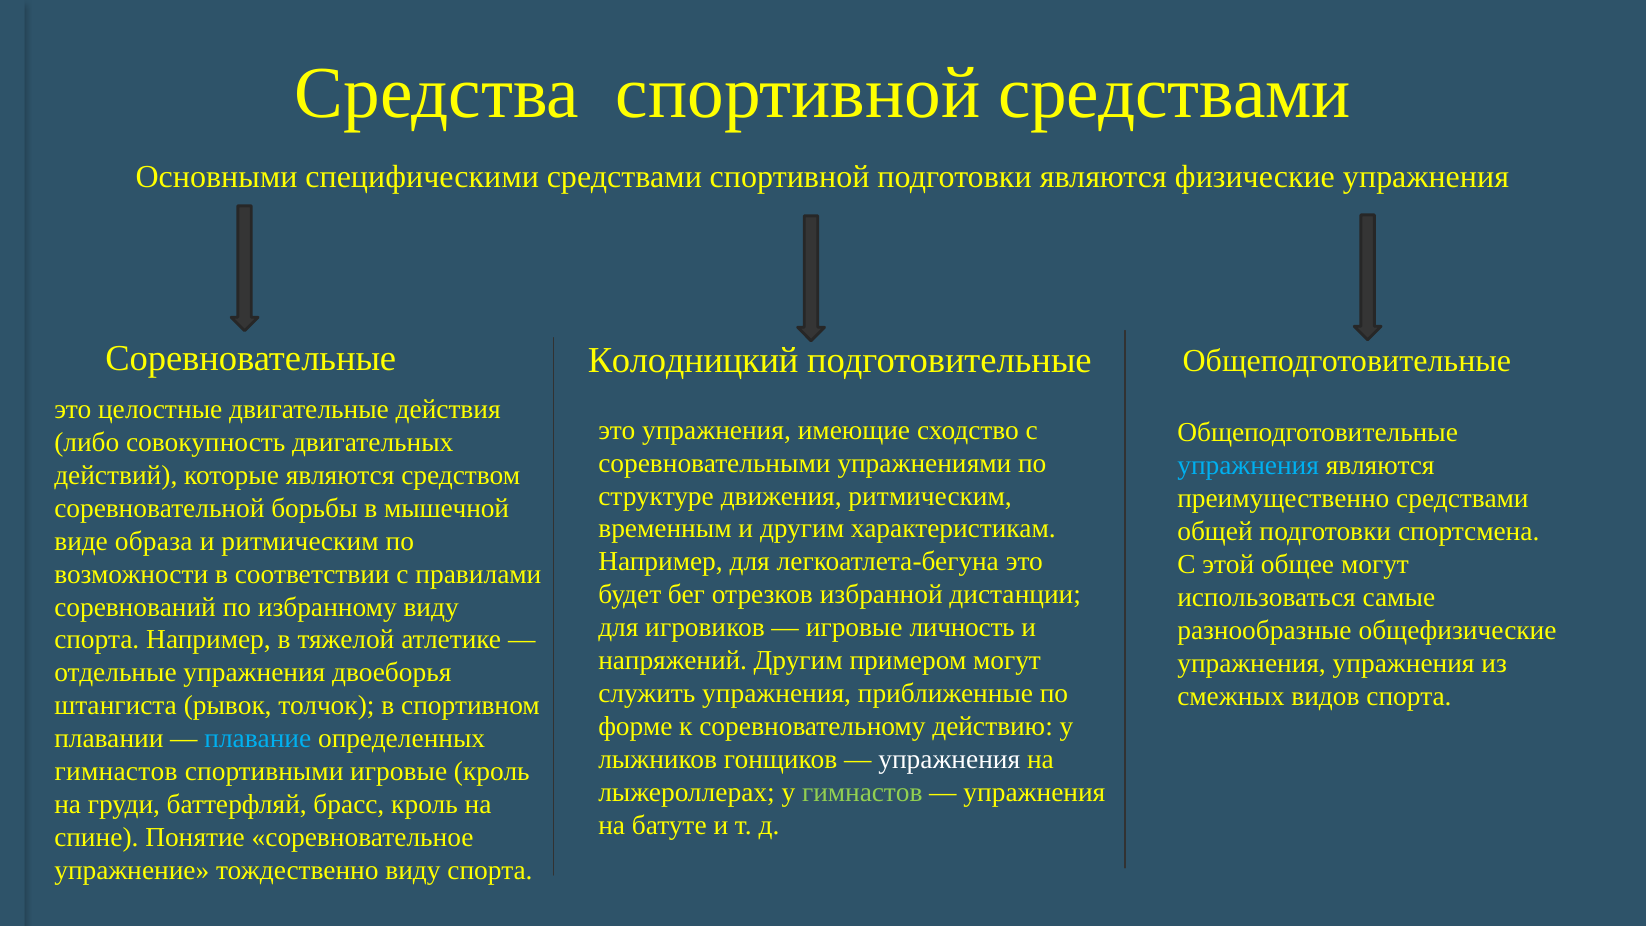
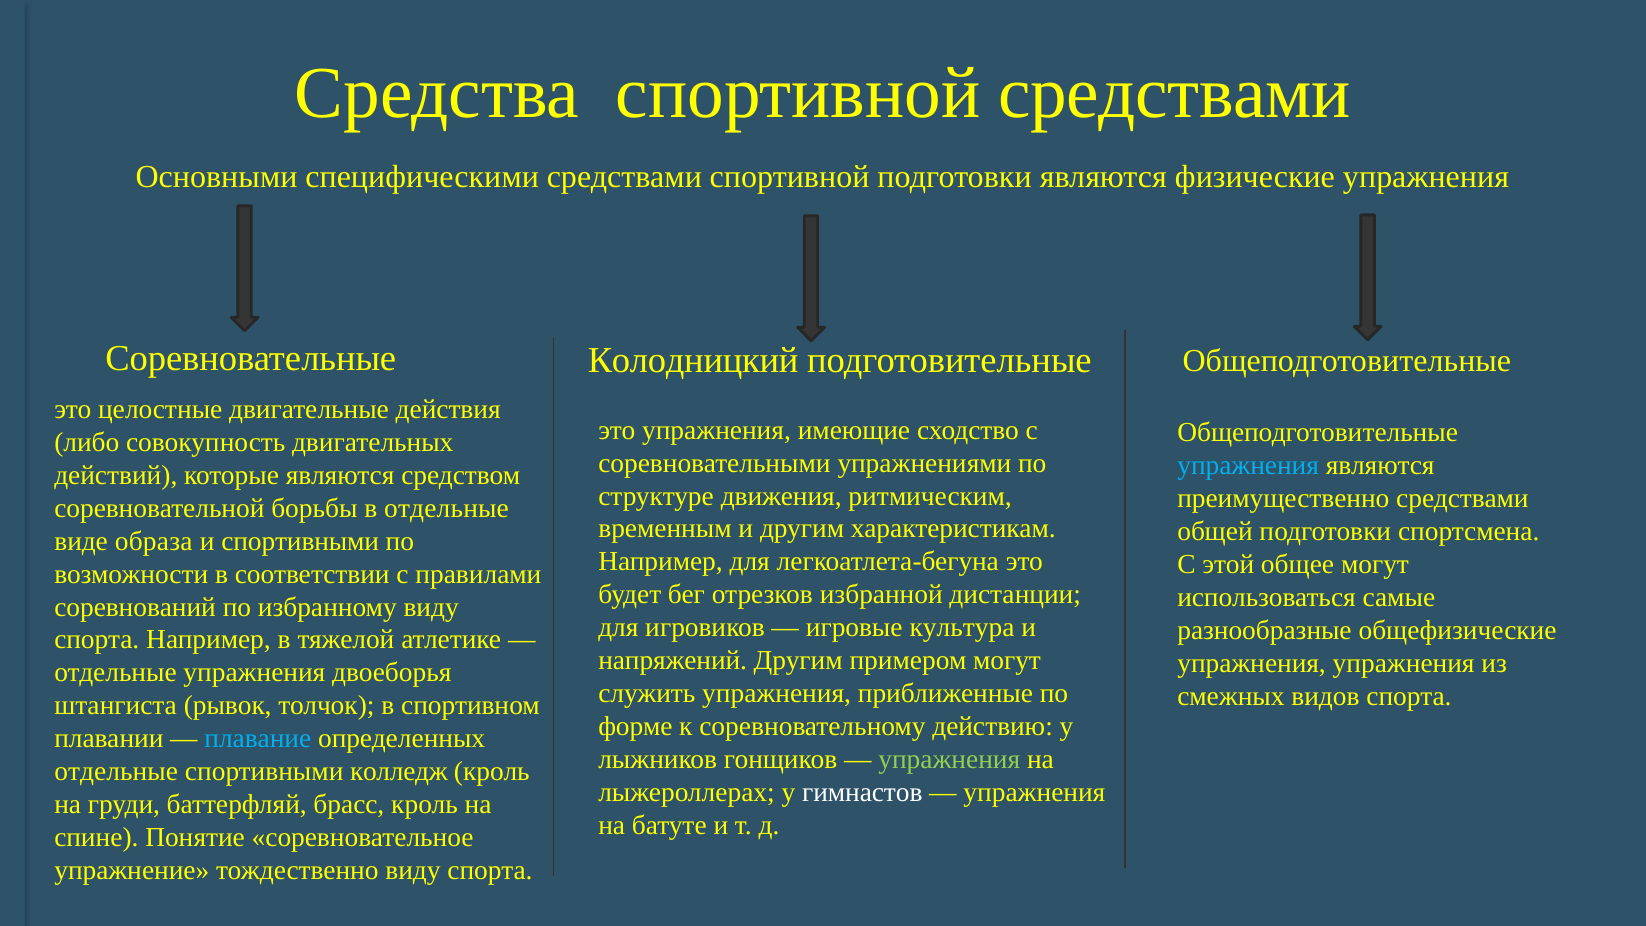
в мышечной: мышечной -> отдельные
и ритмическим: ритмическим -> спортивными
личность: личность -> культура
упражнения at (949, 759) colour: white -> light green
гимнастов at (116, 772): гимнастов -> отдельные
спортивными игровые: игровые -> колледж
гимнастов at (862, 792) colour: light green -> white
